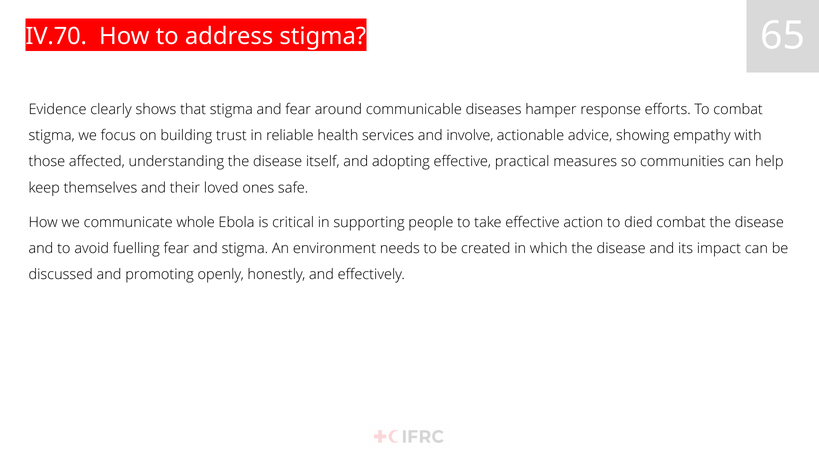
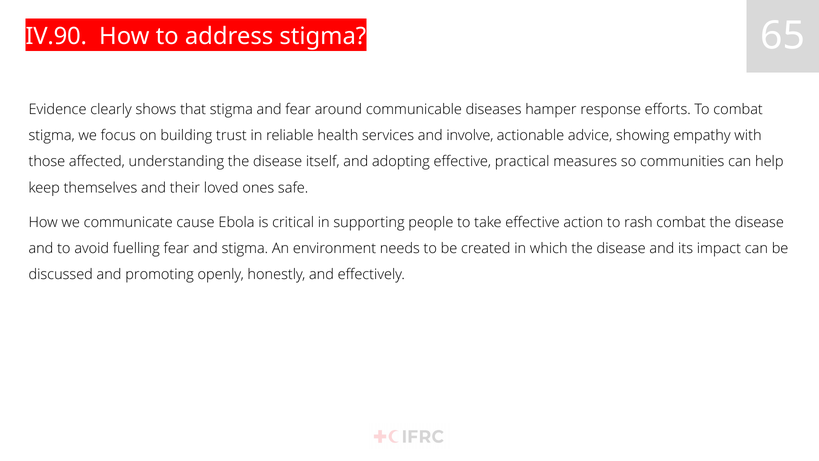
IV.70: IV.70 -> IV.90
whole: whole -> cause
died: died -> rash
